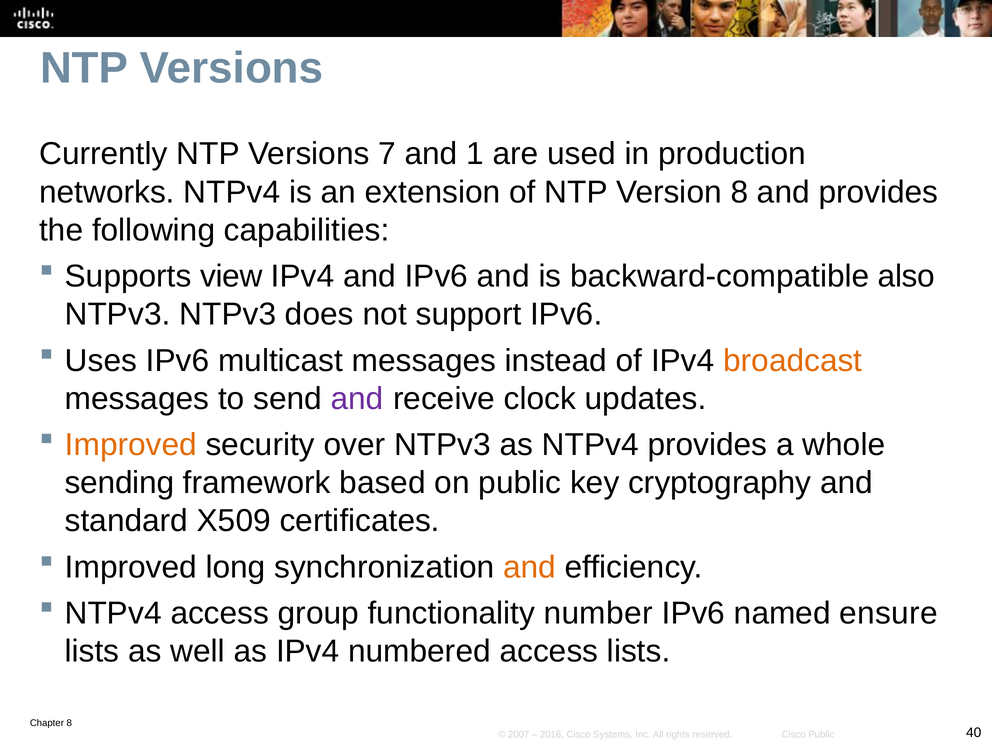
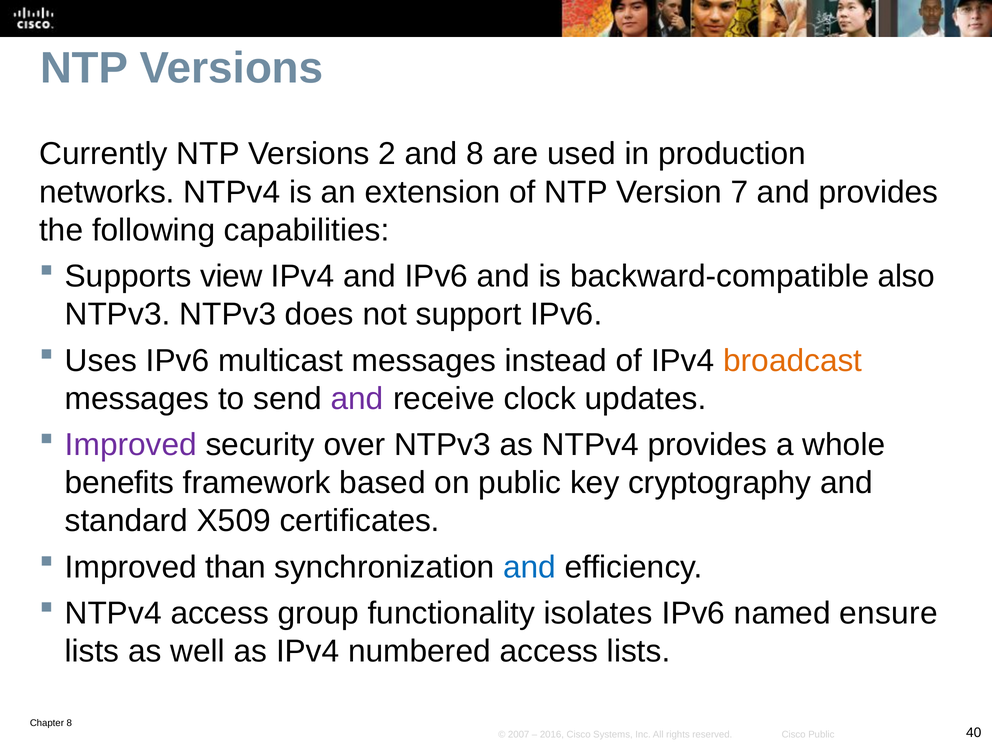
7: 7 -> 2
and 1: 1 -> 8
Version 8: 8 -> 7
Improved at (131, 445) colour: orange -> purple
sending: sending -> benefits
long: long -> than
and at (530, 567) colour: orange -> blue
number: number -> isolates
